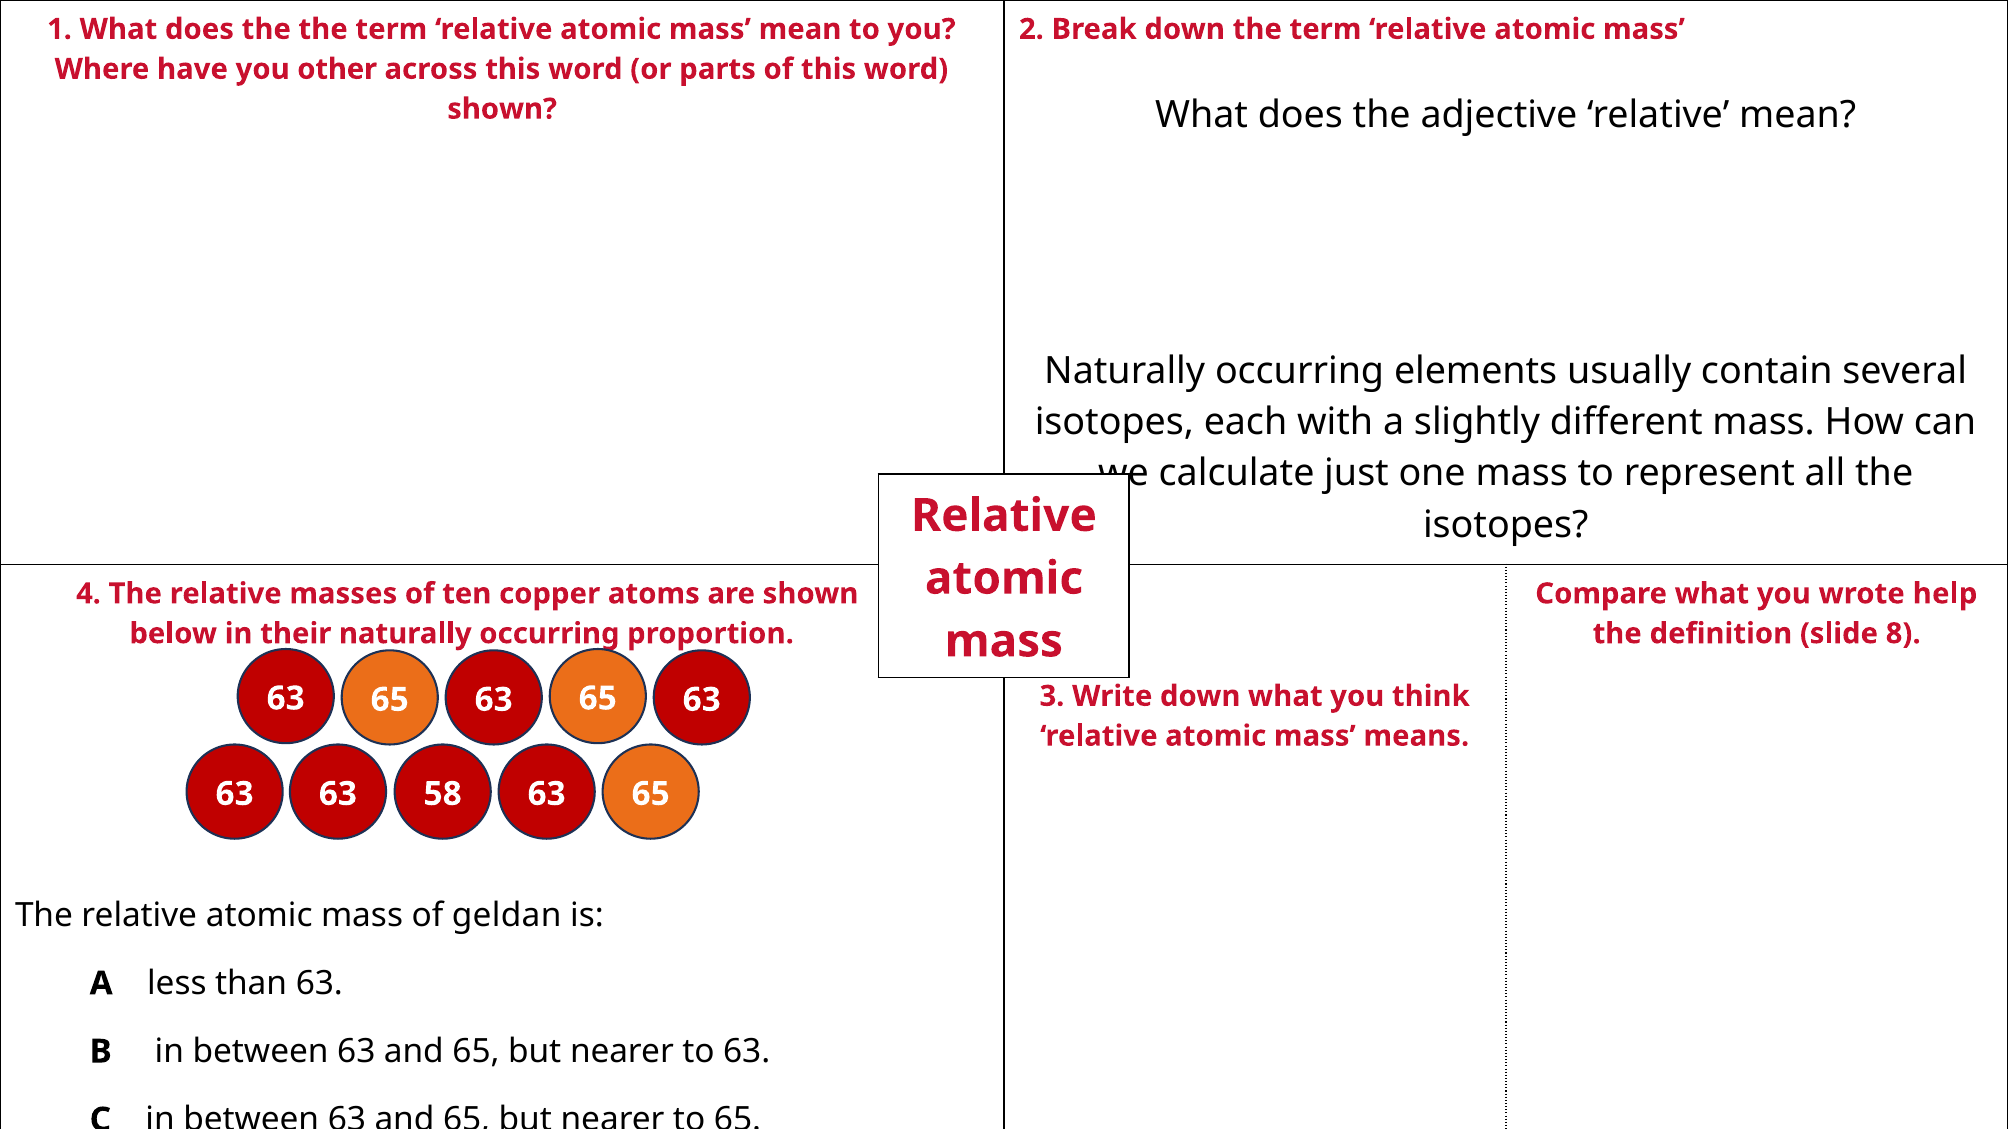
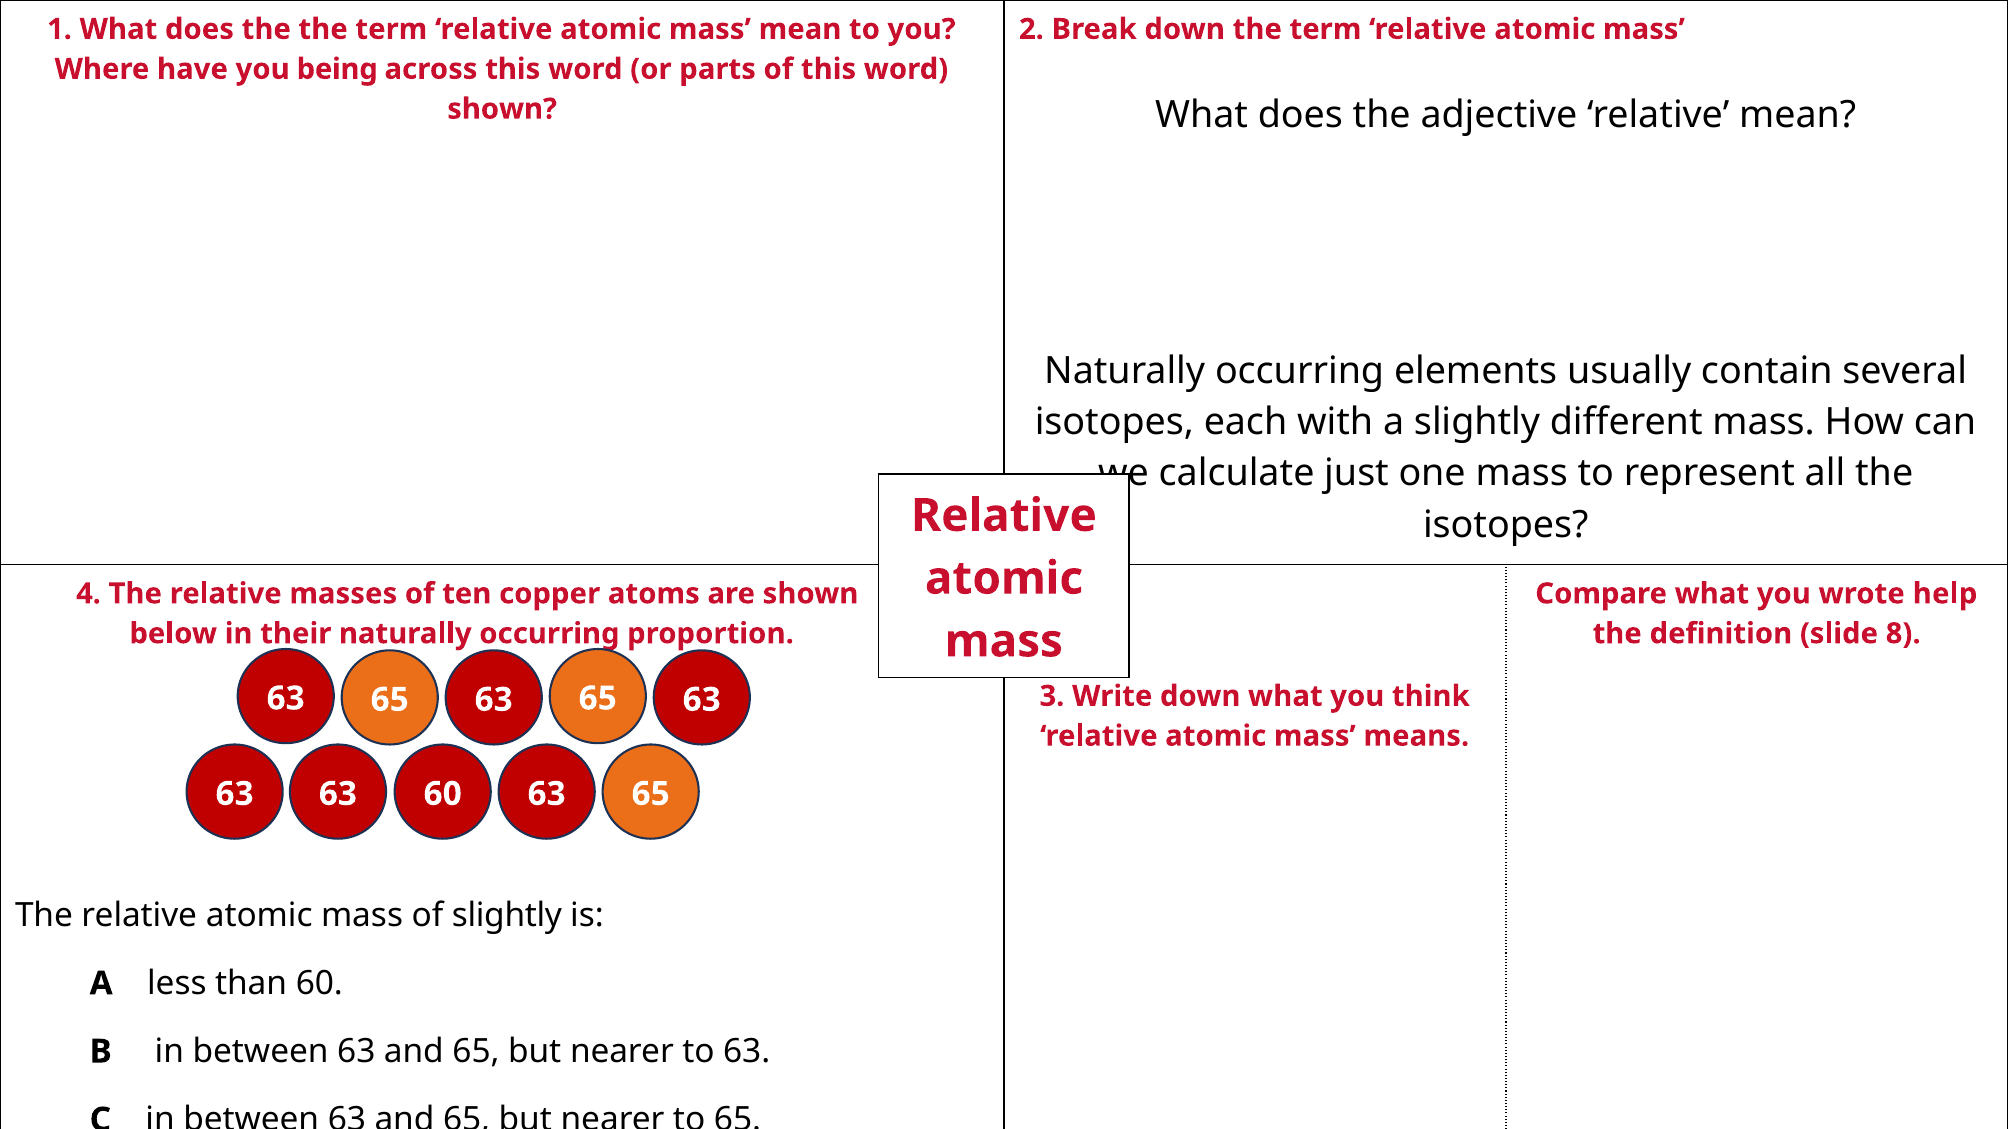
other: other -> being
63 58: 58 -> 60
of geldan: geldan -> slightly
than 63: 63 -> 60
